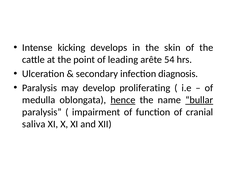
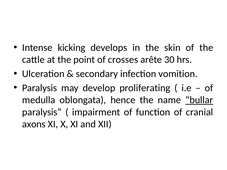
leading: leading -> crosses
54: 54 -> 30
diagnosis: diagnosis -> vomition
hence underline: present -> none
saliva: saliva -> axons
